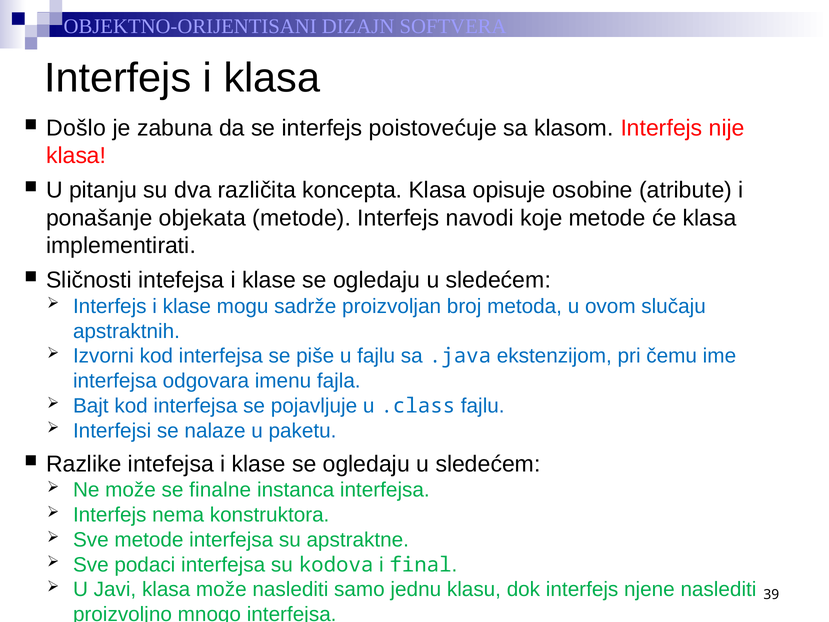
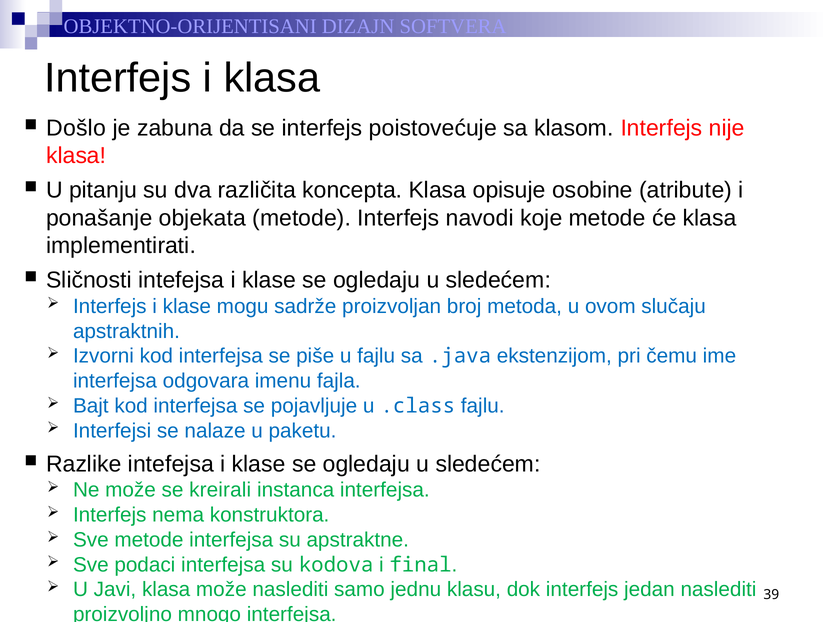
finalne: finalne -> kreirali
njene: njene -> jedan
